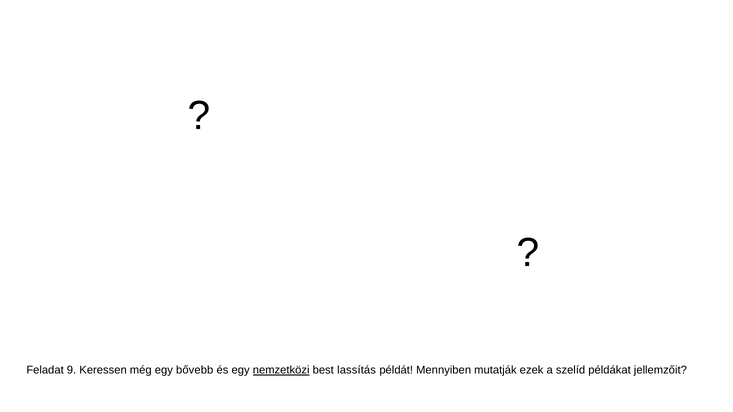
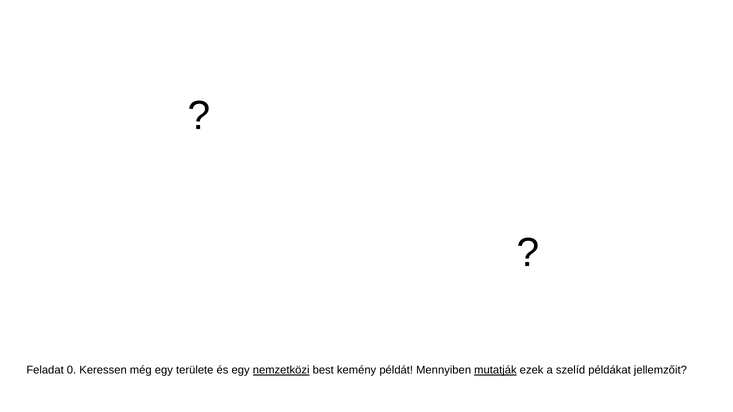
9: 9 -> 0
bővebb: bővebb -> területe
lassítás: lassítás -> kemény
mutatják underline: none -> present
